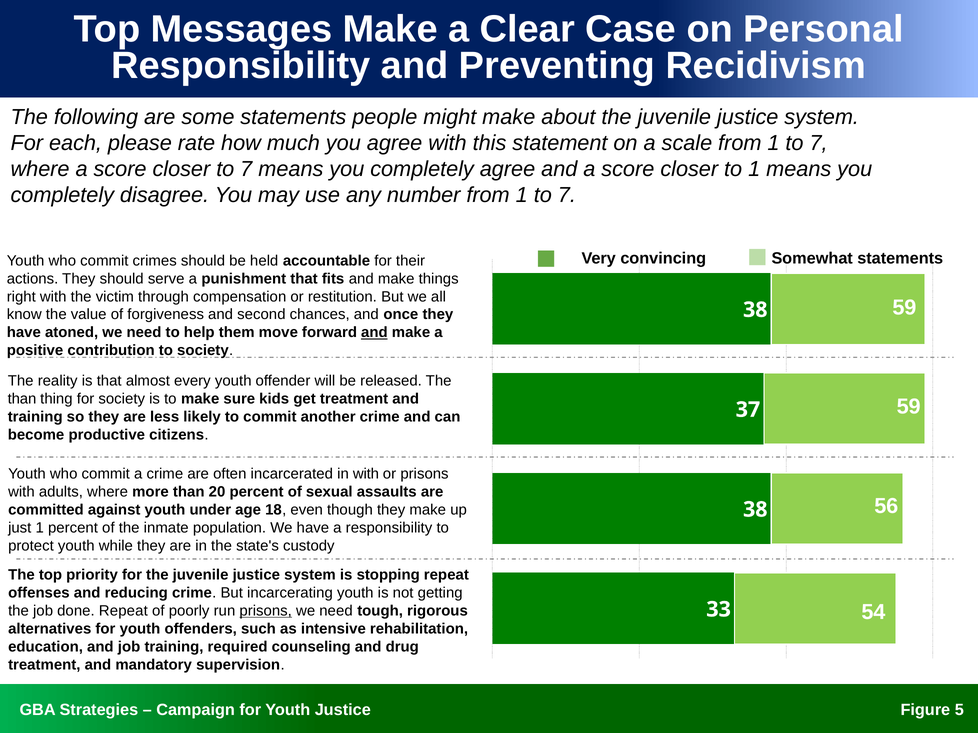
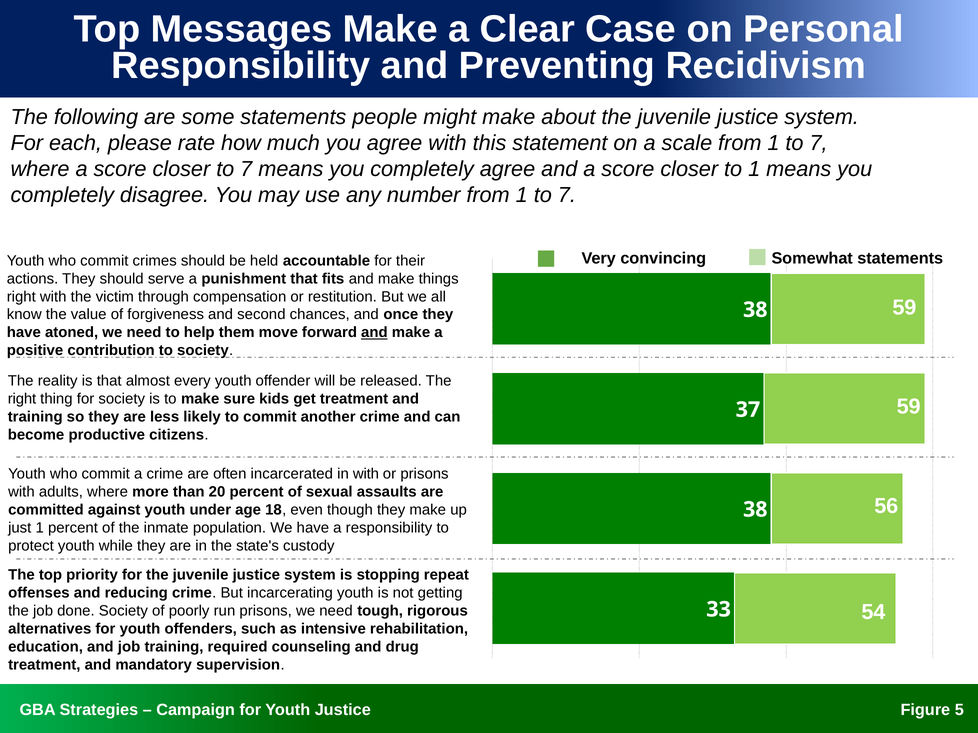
than at (22, 399): than -> right
done Repeat: Repeat -> Society
prisons at (266, 611) underline: present -> none
